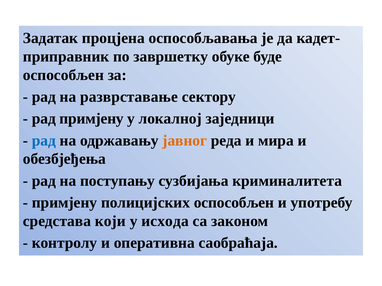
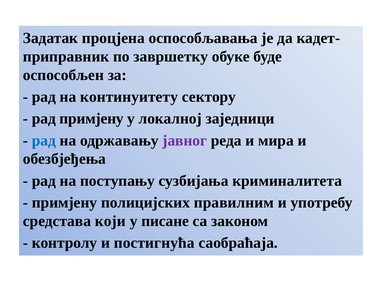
разврставање: разврставање -> континуитету
јавног colour: orange -> purple
полицијских оспособљен: оспособљен -> правилним
исхода: исхода -> писане
оперативна: оперативна -> постигнућа
